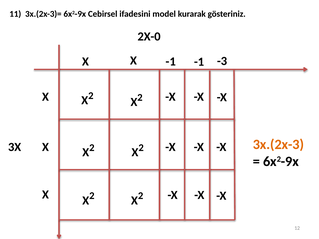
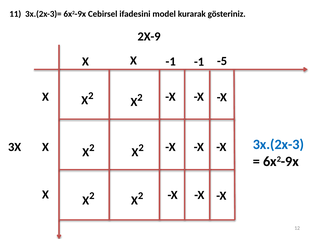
2X-0: 2X-0 -> 2X-9
-3: -3 -> -5
3x.(2x-3 colour: orange -> blue
